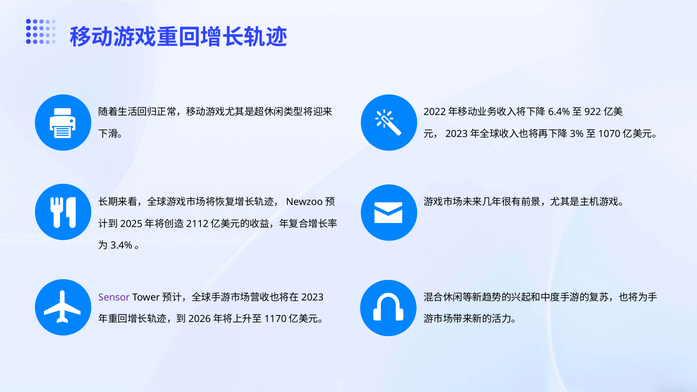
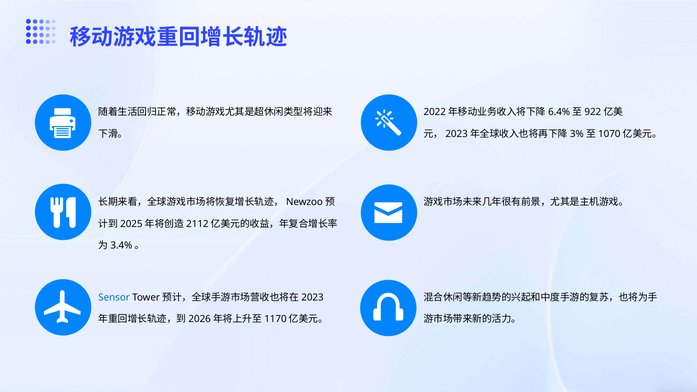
Sensor colour: purple -> blue
